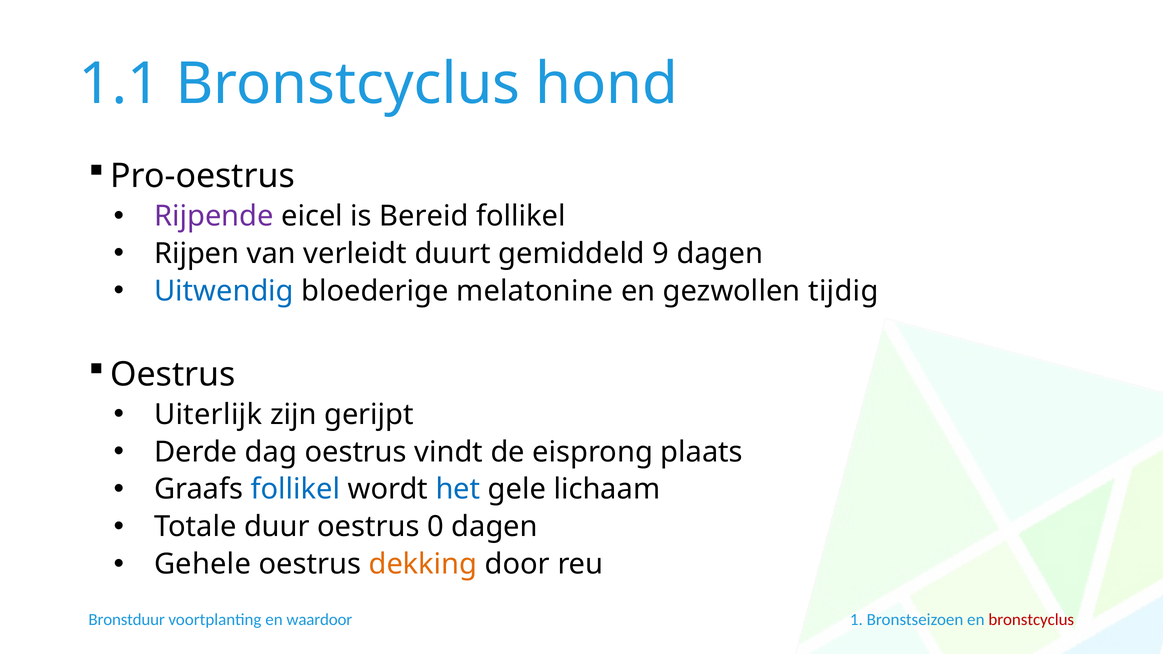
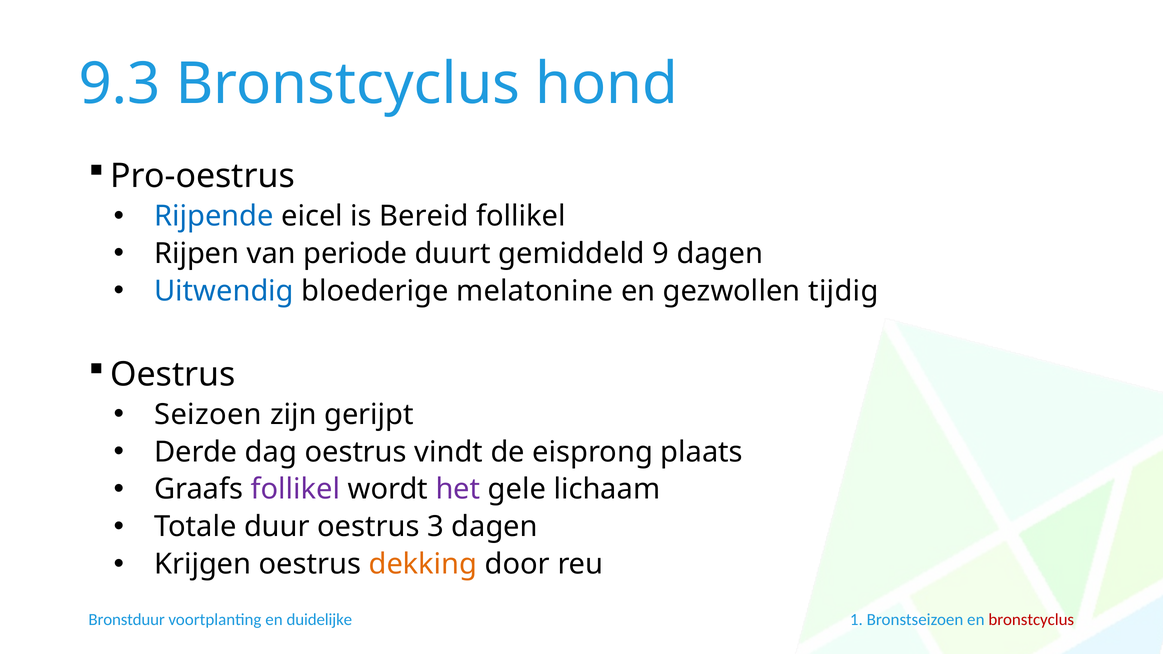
1.1: 1.1 -> 9.3
Rijpende colour: purple -> blue
verleidt: verleidt -> periode
Uiterlijk: Uiterlijk -> Seizoen
follikel at (295, 489) colour: blue -> purple
het colour: blue -> purple
0: 0 -> 3
Gehele: Gehele -> Krijgen
waardoor: waardoor -> duidelijke
